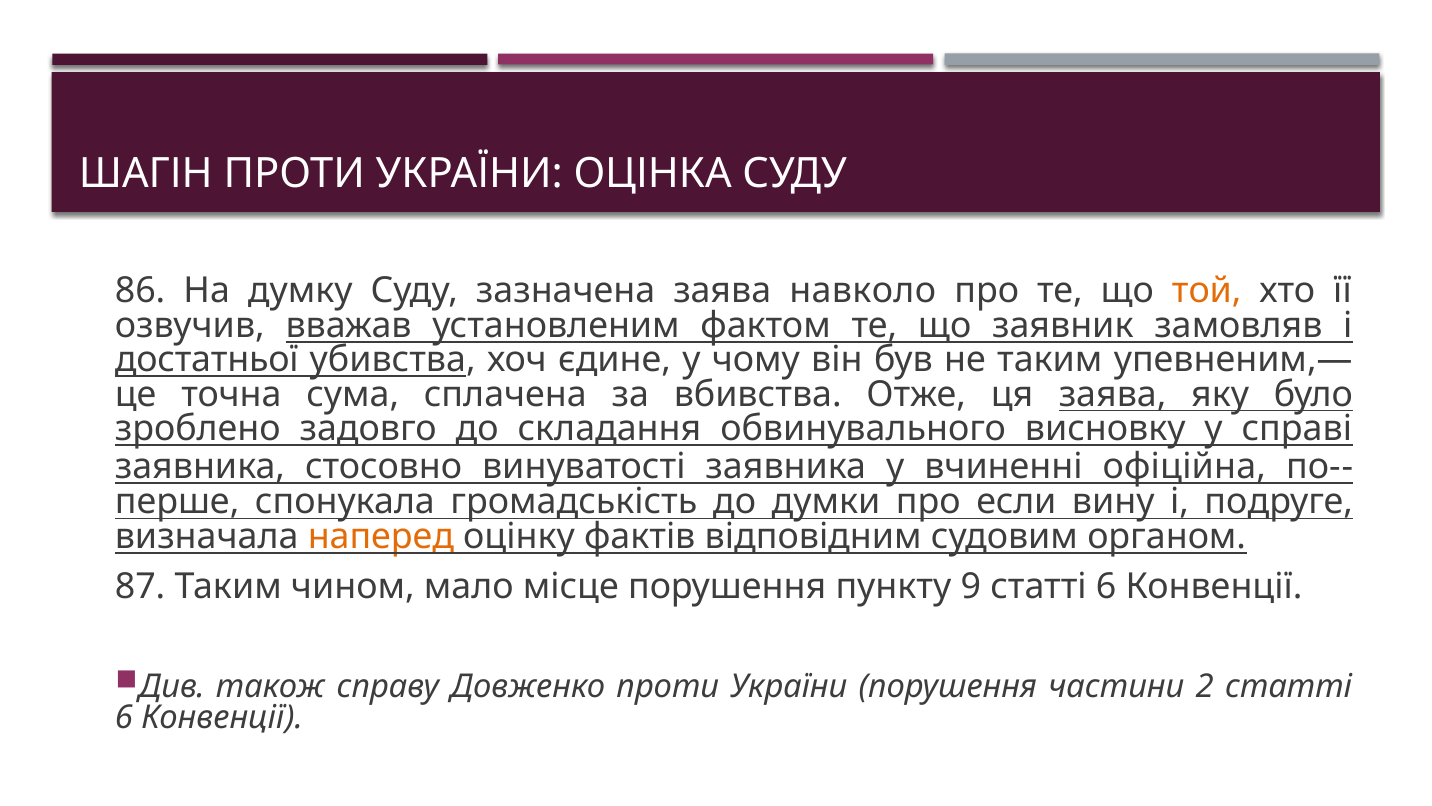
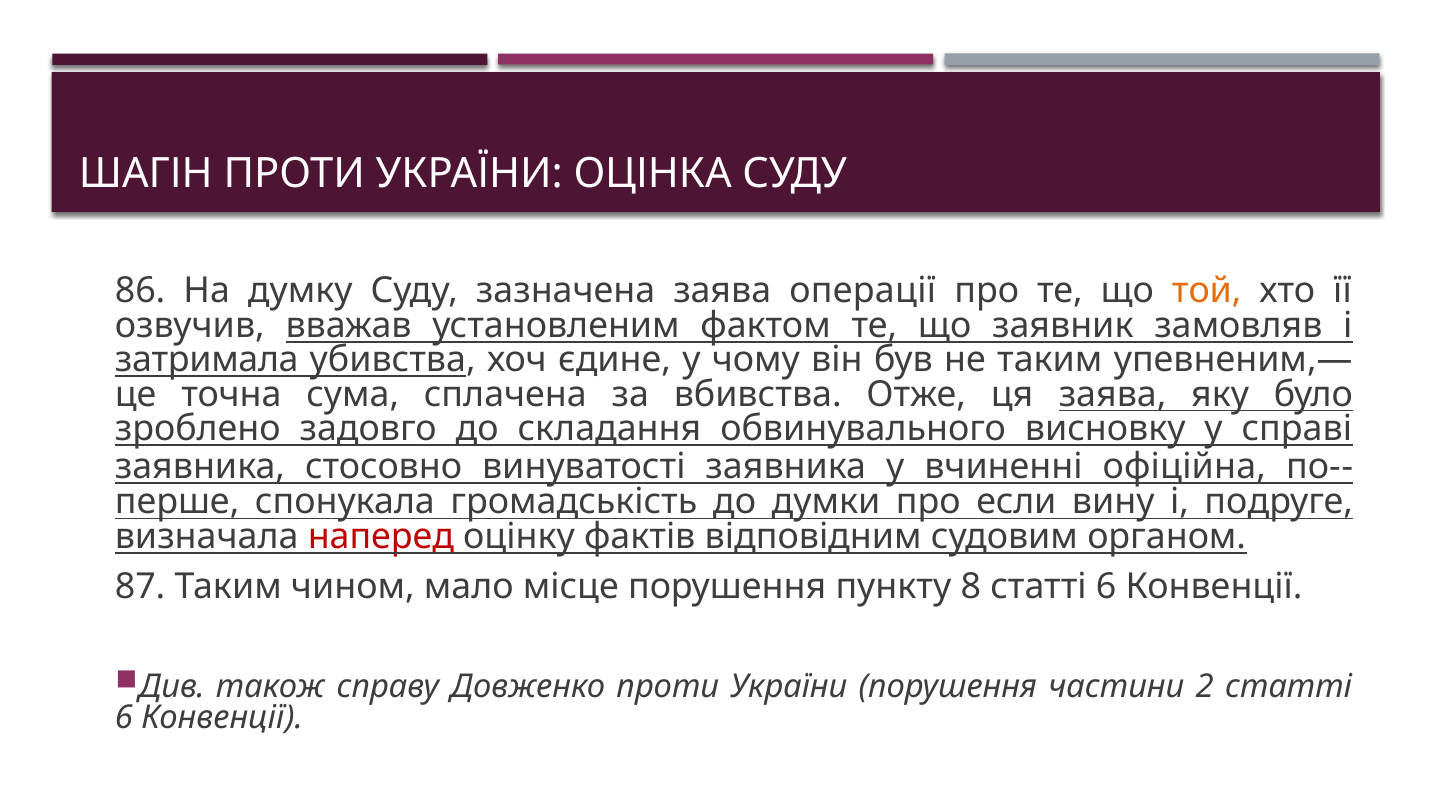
навколо: навколо -> операції
достатньої: достатньої -> затримала
наперед colour: orange -> red
9: 9 -> 8
